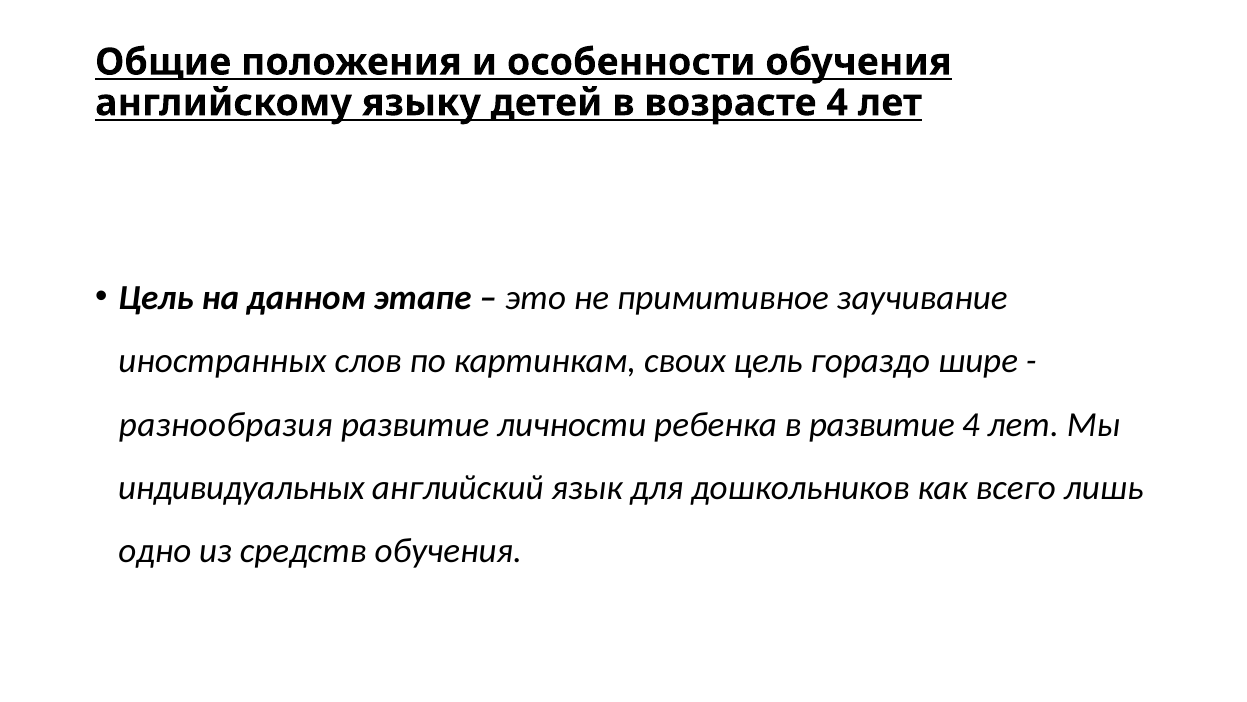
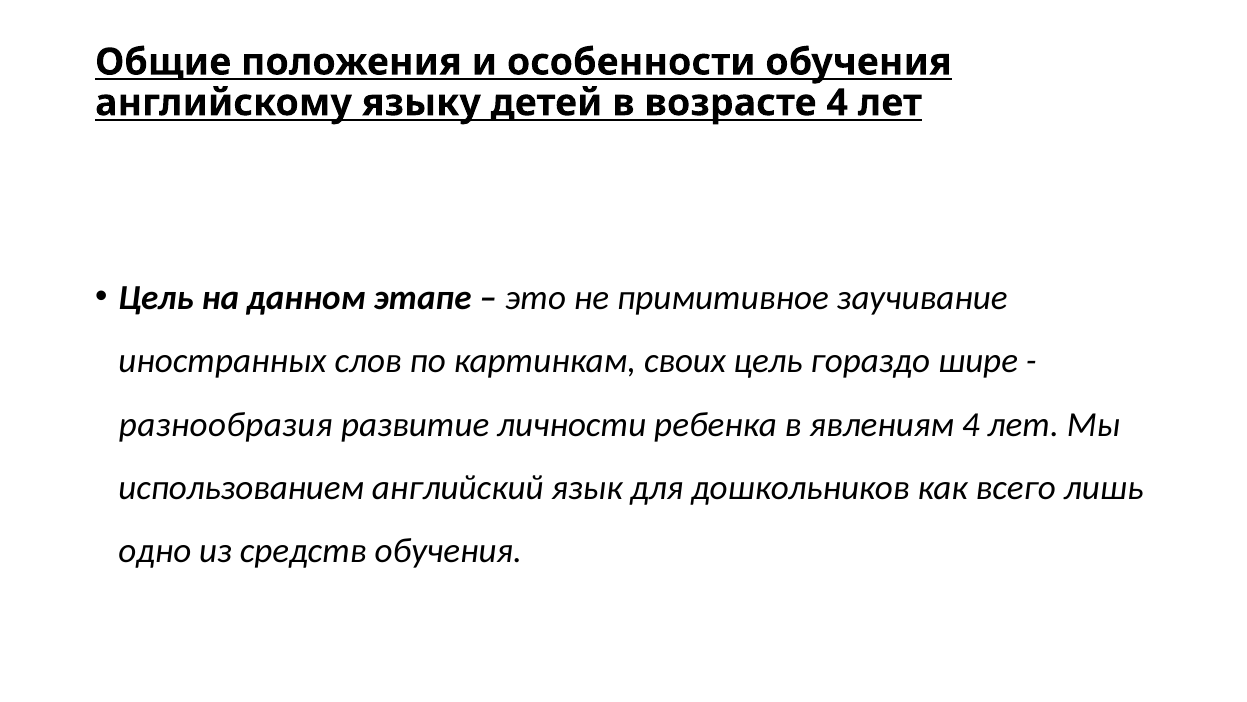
в развитие: развитие -> явлениям
индивидуальных: индивидуальных -> использованием
